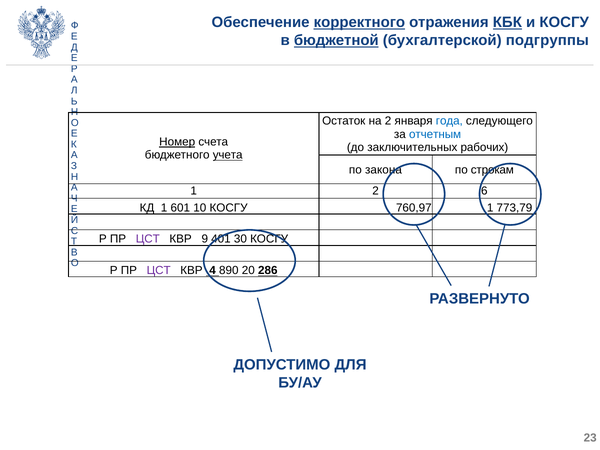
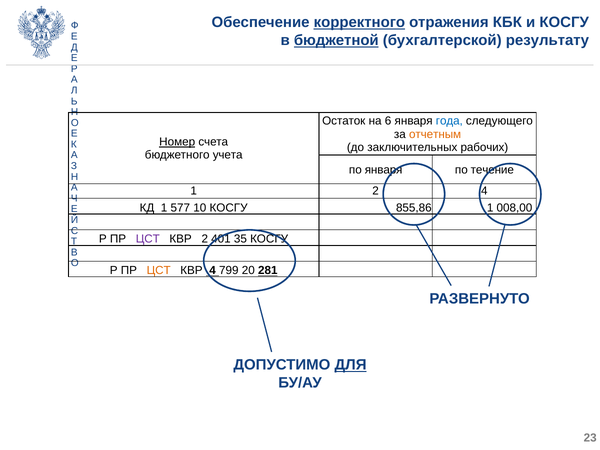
КБК underline: present -> none
подгруппы: подгруппы -> результату
на 2: 2 -> 6
отчетным colour: blue -> orange
учета underline: present -> none
по закона: закона -> января
строкам: строкам -> течение
2 6: 6 -> 4
601: 601 -> 577
760,97: 760,97 -> 855,86
773,79: 773,79 -> 008,00
КВР 9: 9 -> 2
30: 30 -> 35
ЦСТ at (159, 270) colour: purple -> orange
890: 890 -> 799
286: 286 -> 281
ДЛЯ underline: none -> present
